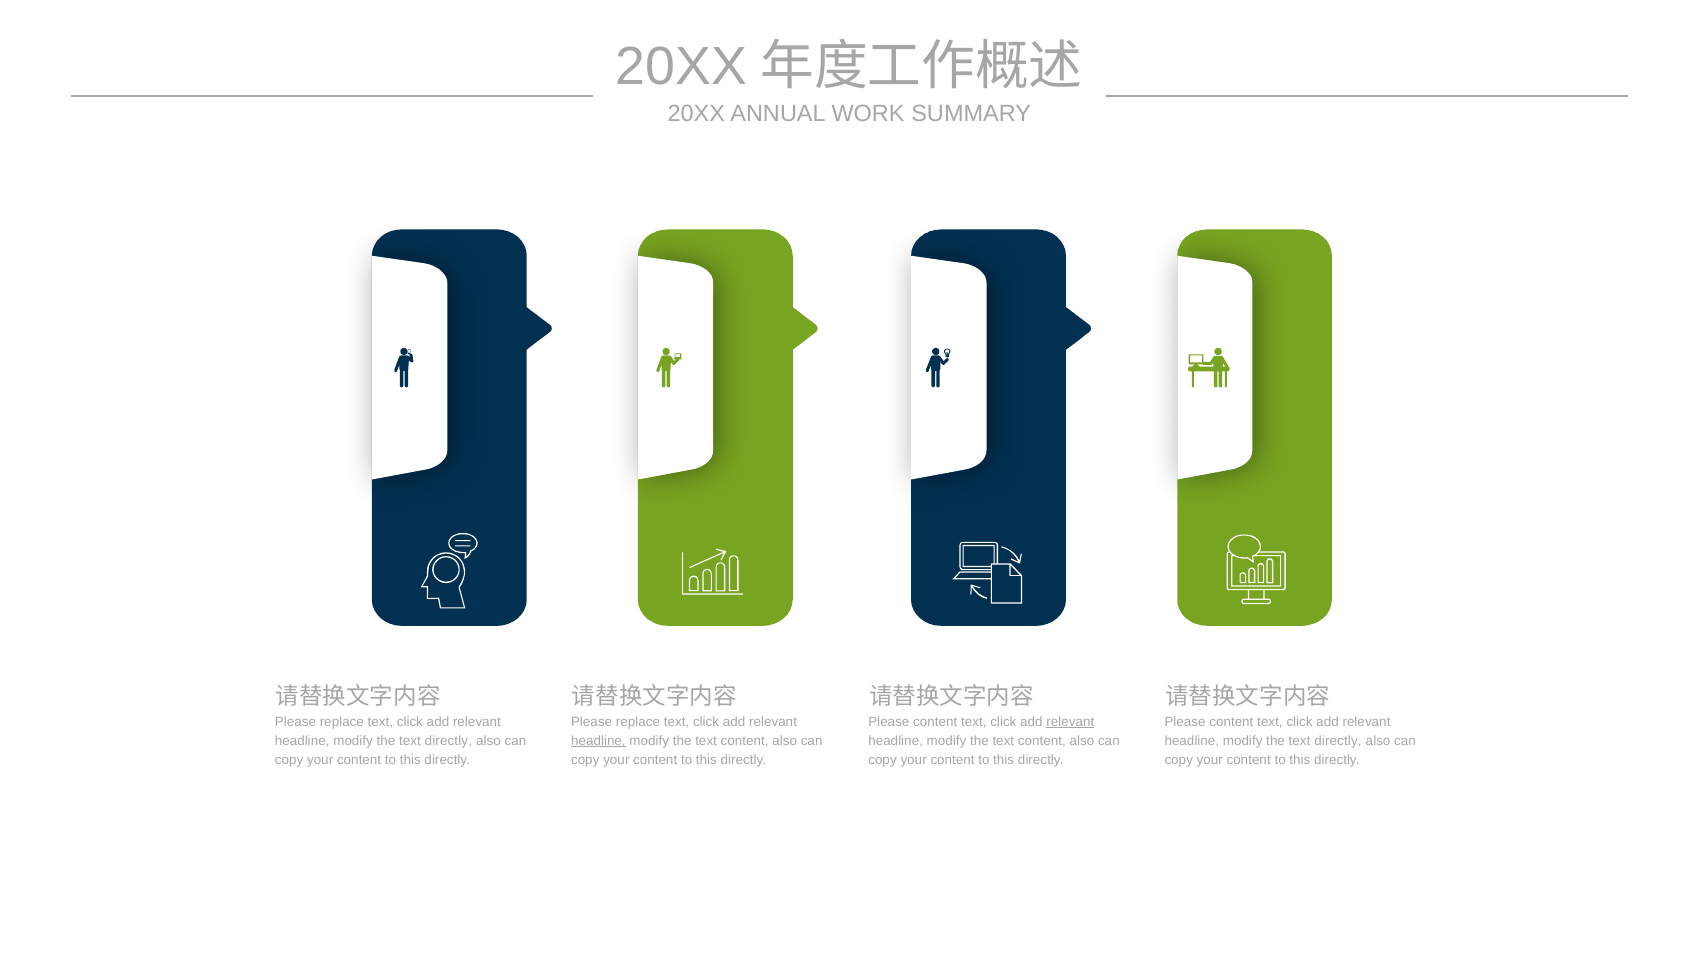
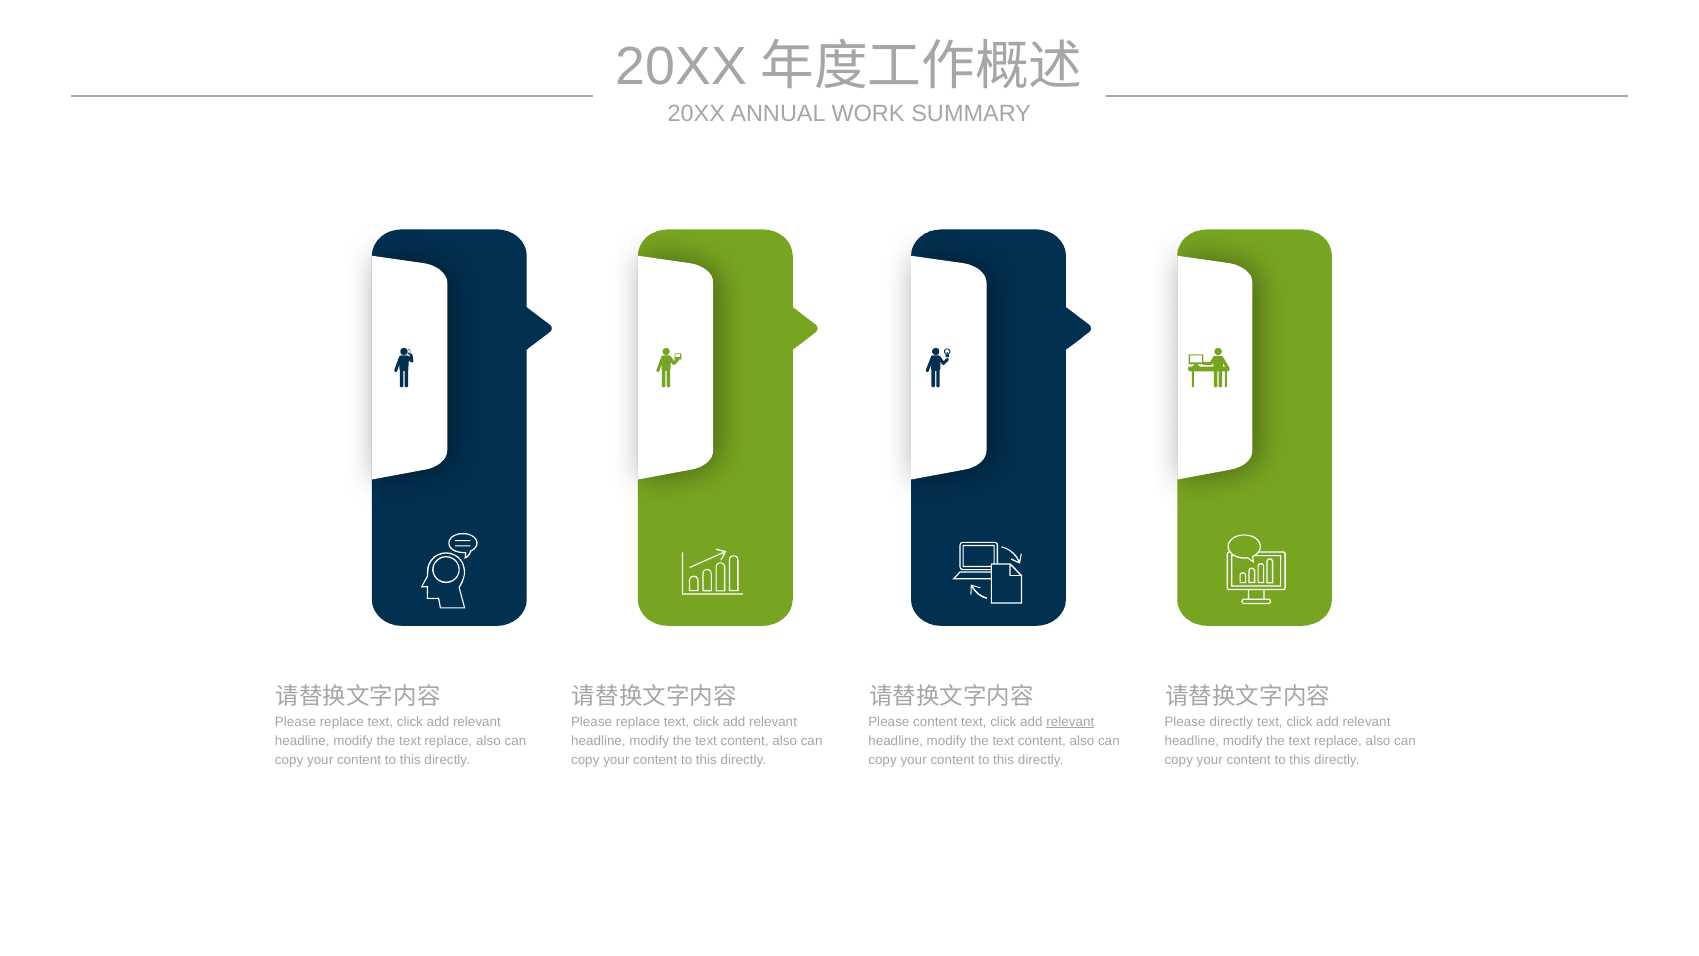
content at (1231, 722): content -> directly
directly at (448, 741): directly -> replace
headline at (598, 741) underline: present -> none
directly at (1338, 741): directly -> replace
